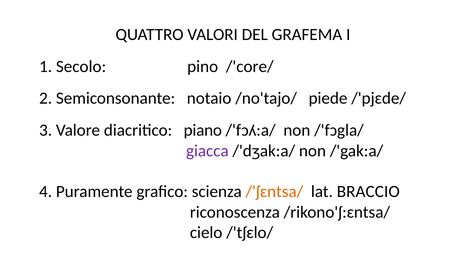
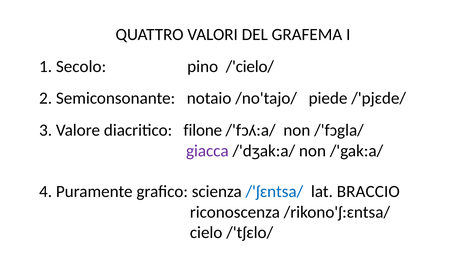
/'core/: /'core/ -> /'cielo/
piano: piano -> filone
/'ʃɛntsa/ colour: orange -> blue
